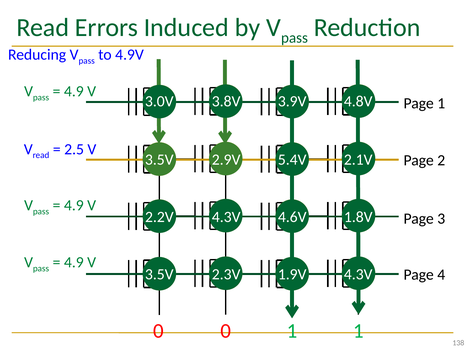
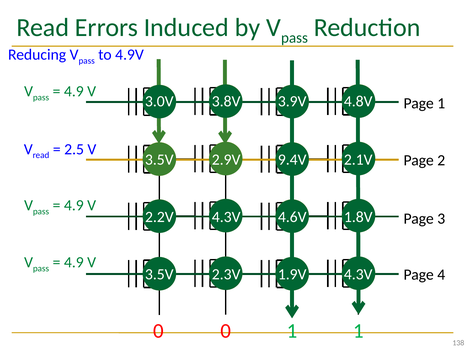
5.4V: 5.4V -> 9.4V
